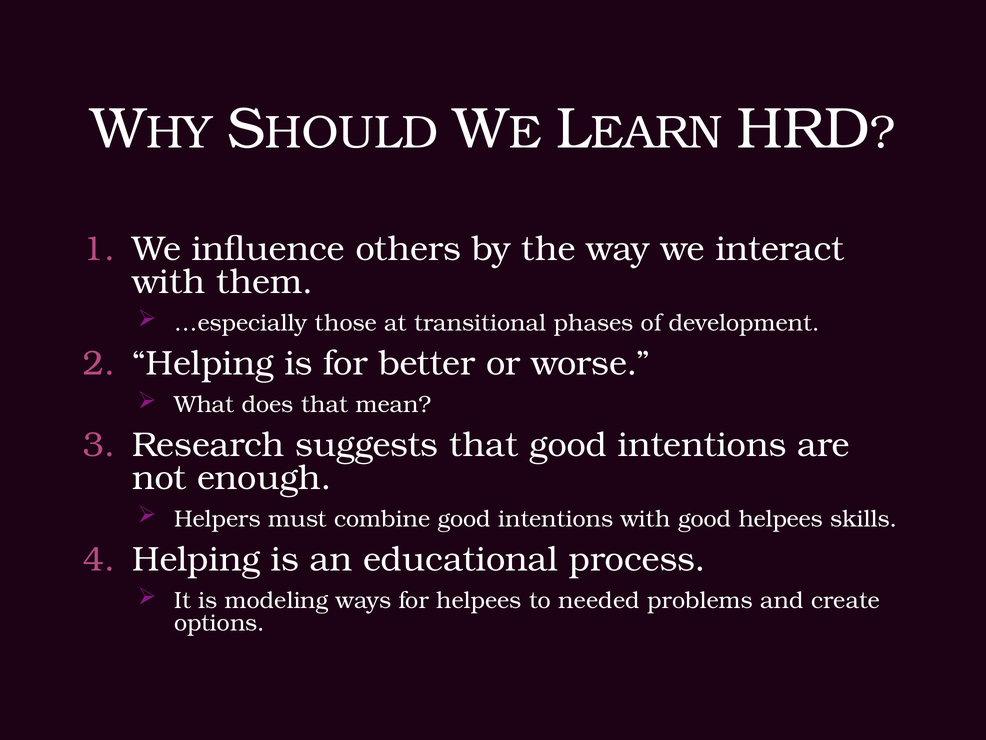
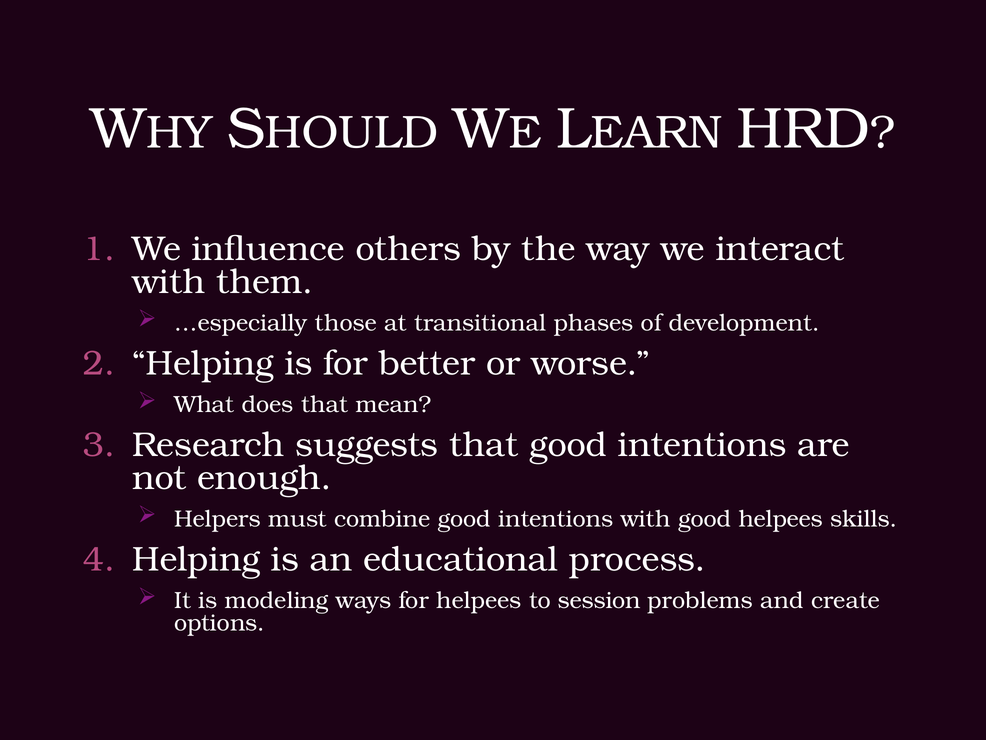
needed: needed -> session
